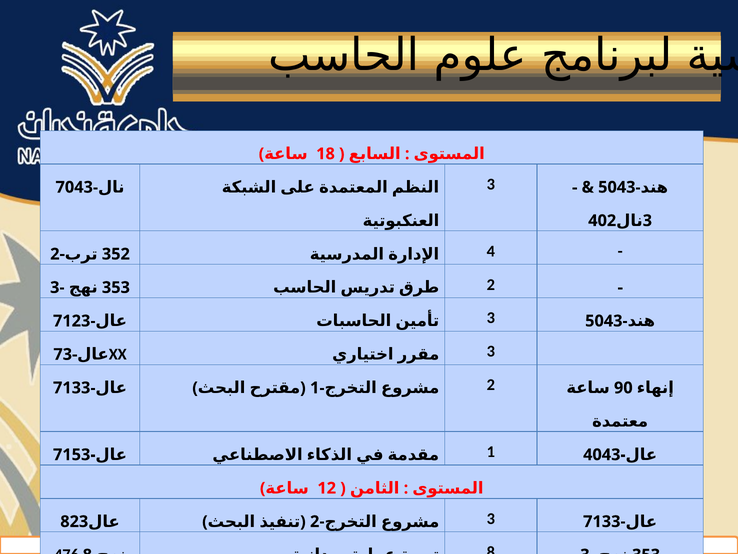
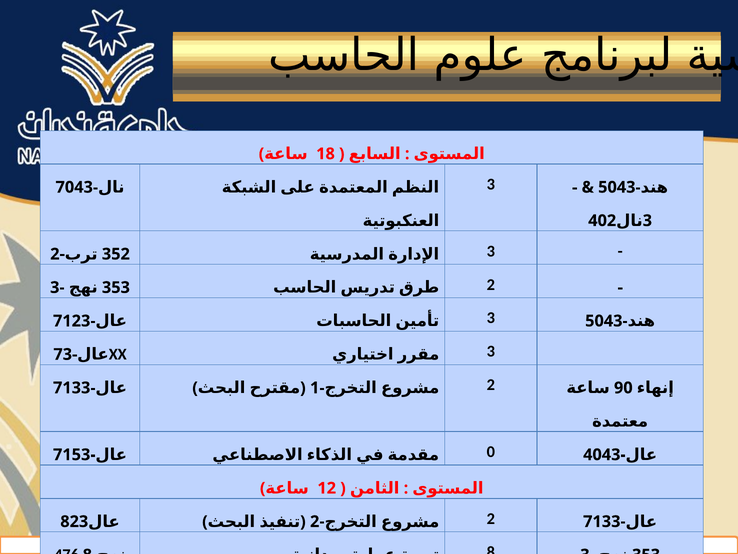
4 at (491, 251): 4 -> 3
1 at (491, 451): 1 -> 0
3 at (491, 518): 3 -> 2
